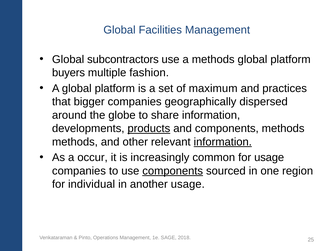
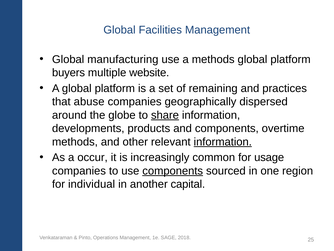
subcontractors: subcontractors -> manufacturing
fashion: fashion -> website
maximum: maximum -> remaining
bigger: bigger -> abuse
share underline: none -> present
products underline: present -> none
components methods: methods -> overtime
another usage: usage -> capital
